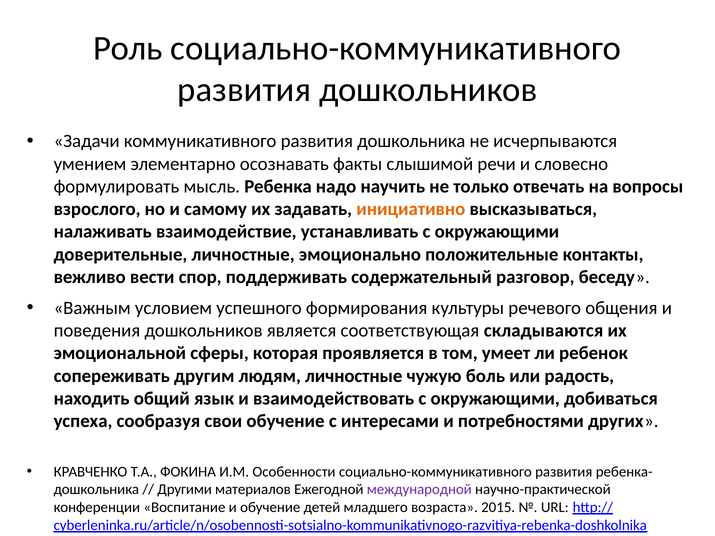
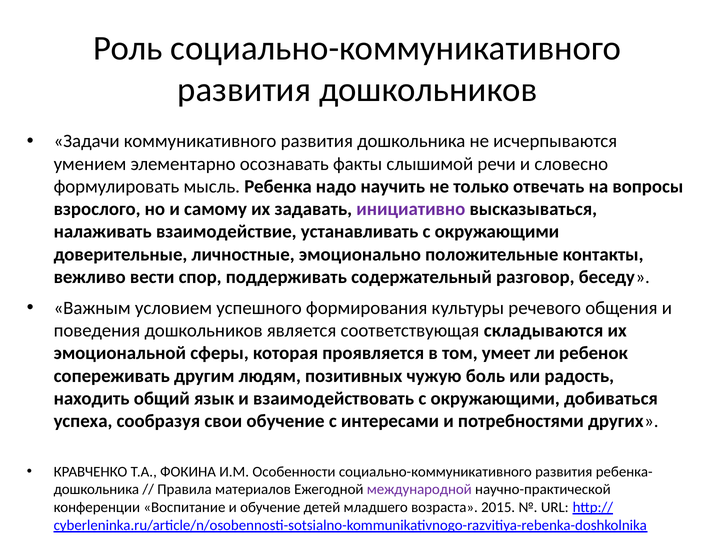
инициативно colour: orange -> purple
людям личностные: личностные -> позитивных
Другими: Другими -> Правила
